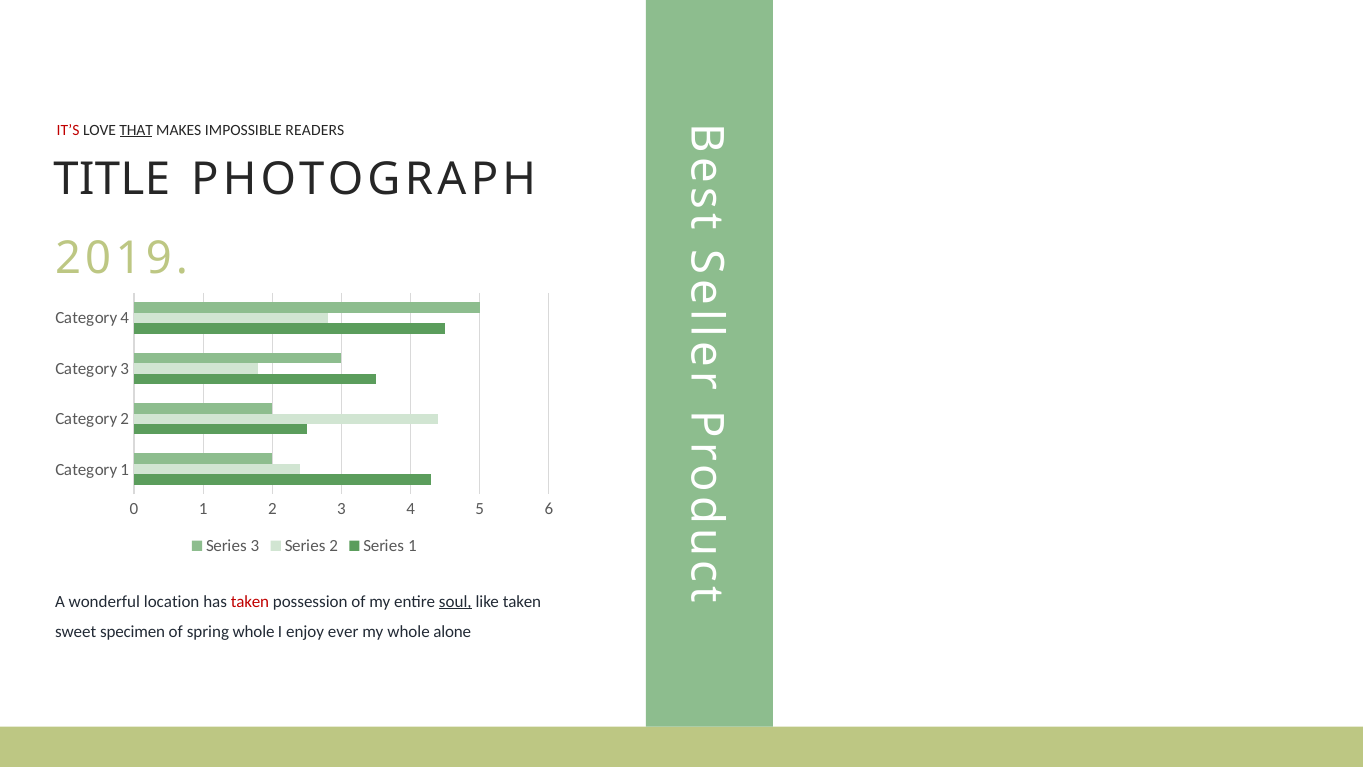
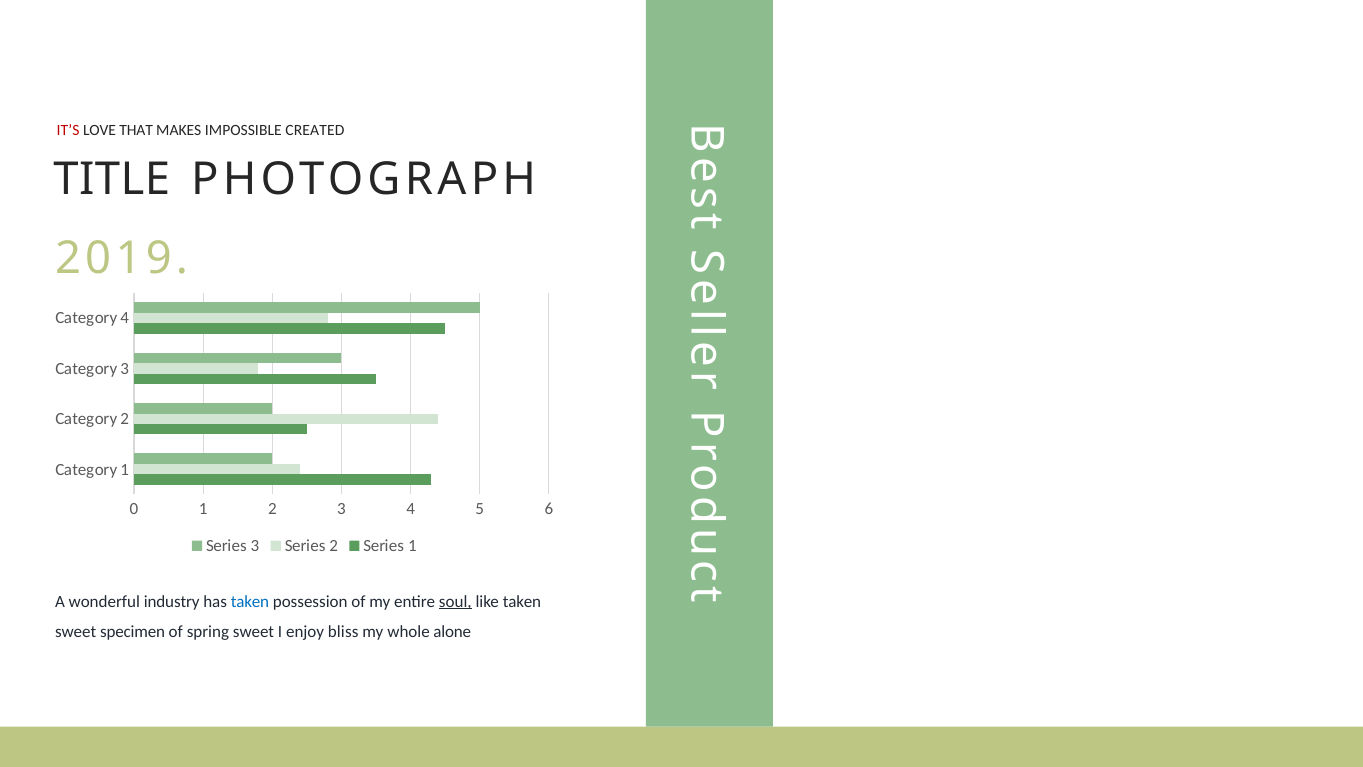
THAT underline: present -> none
READERS: READERS -> CREATED
location: location -> industry
taken at (250, 601) colour: red -> blue
spring whole: whole -> sweet
ever: ever -> bliss
